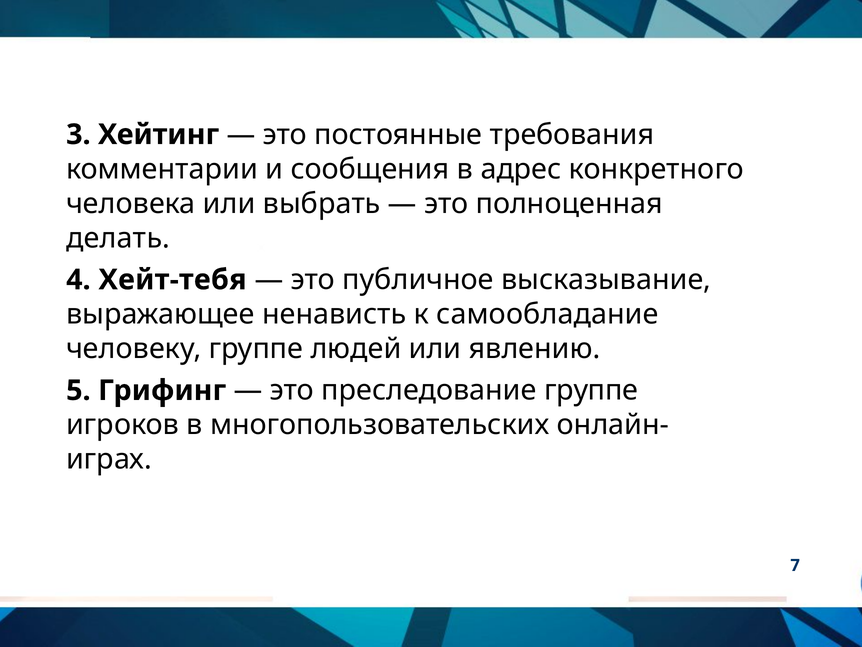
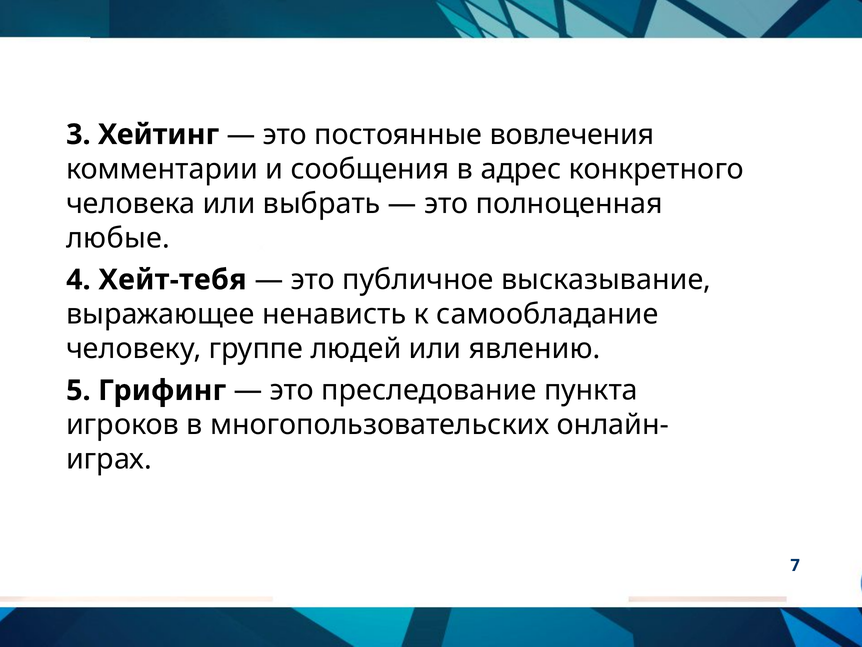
требования: требования -> вовлечения
делать: делать -> любые
преследование группе: группе -> пункта
